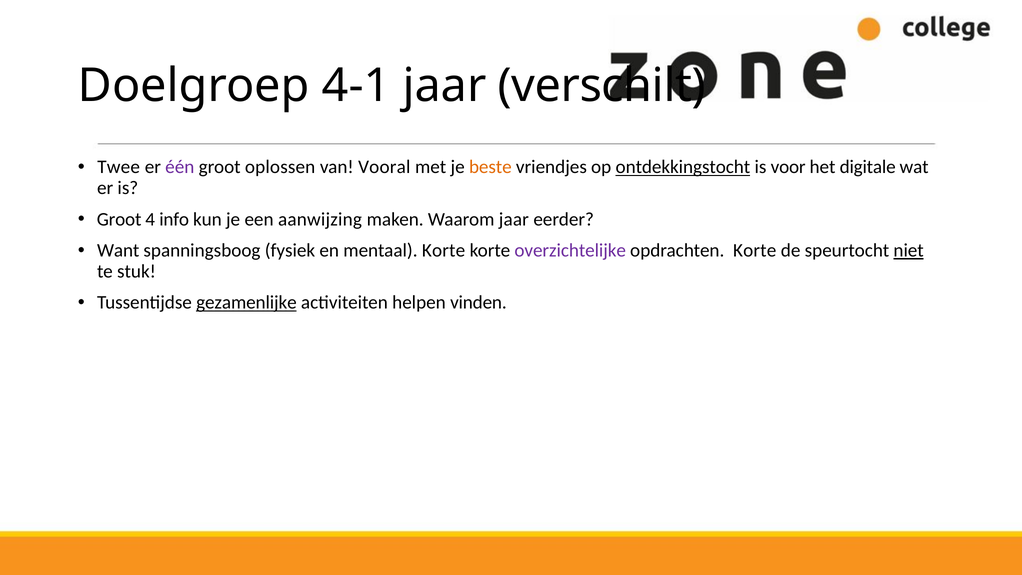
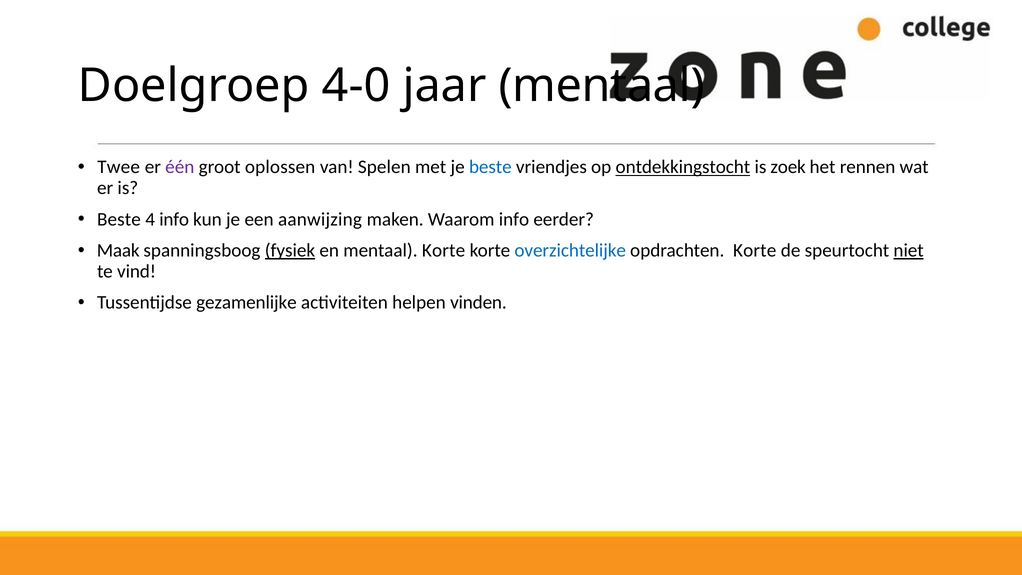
4-1: 4-1 -> 4-0
jaar verschilt: verschilt -> mentaal
Vooral: Vooral -> Spelen
beste at (490, 167) colour: orange -> blue
voor: voor -> zoek
digitale: digitale -> rennen
Groot at (119, 219): Groot -> Beste
Waarom jaar: jaar -> info
Want: Want -> Maak
fysiek underline: none -> present
overzichtelijke colour: purple -> blue
stuk: stuk -> vind
gezamenlijke underline: present -> none
